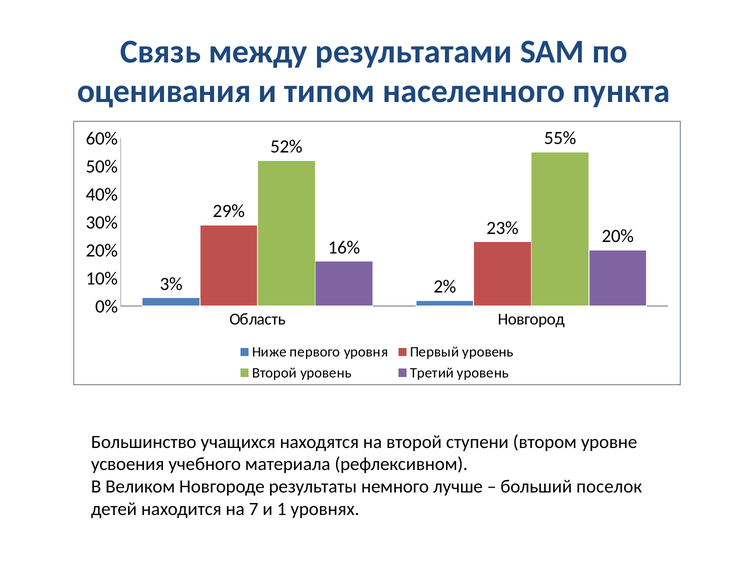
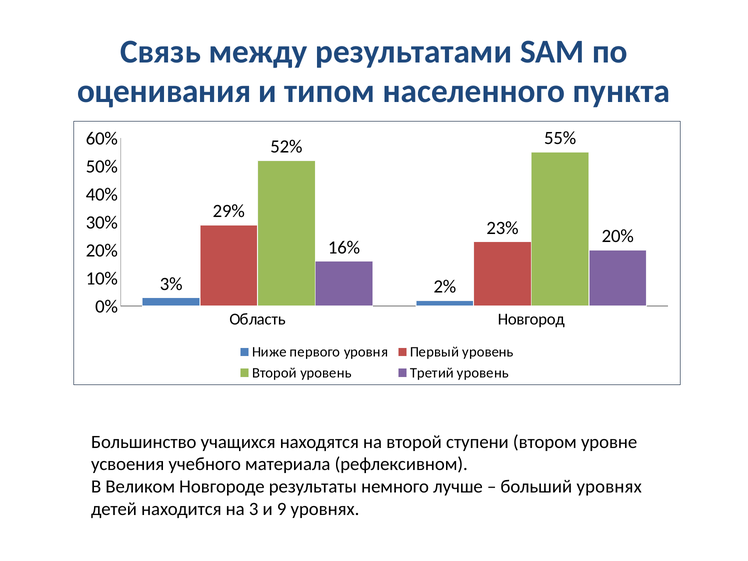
больший поселок: поселок -> уровнях
7: 7 -> 3
1: 1 -> 9
